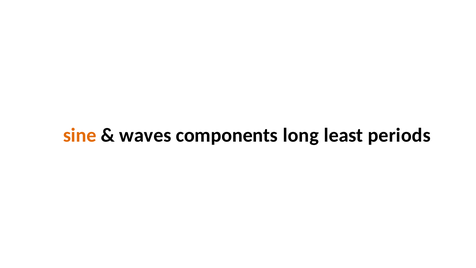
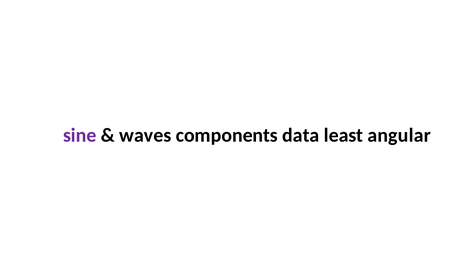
sine colour: orange -> purple
long: long -> data
periods: periods -> angular
